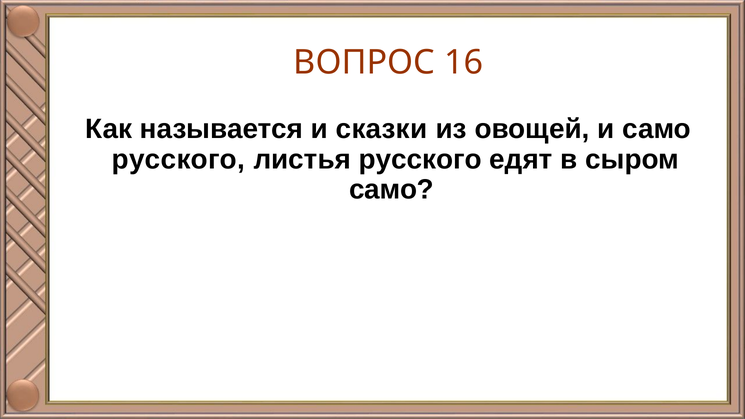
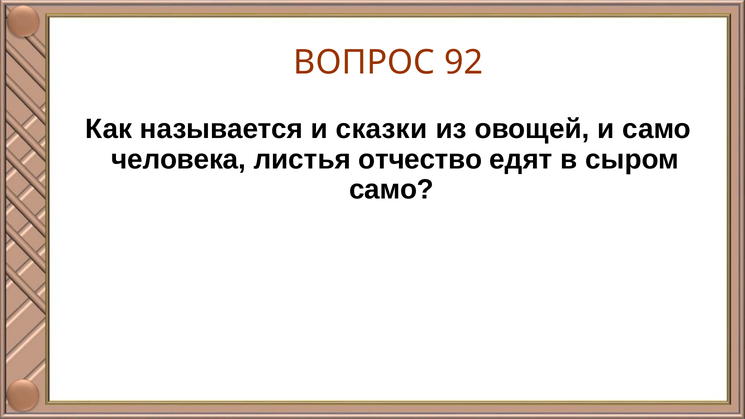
16: 16 -> 92
русского at (178, 159): русского -> человека
листья русского: русского -> отчество
